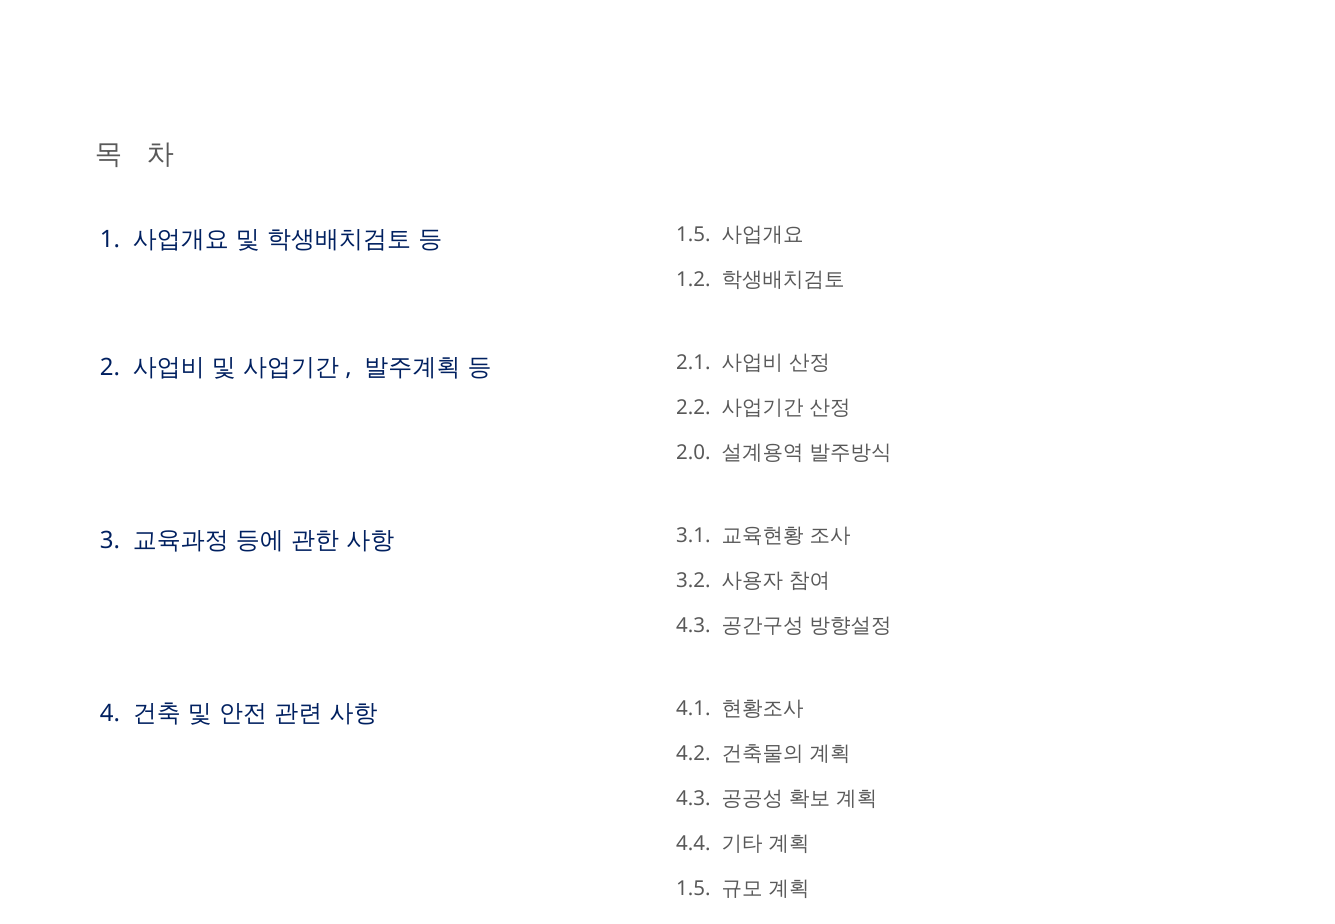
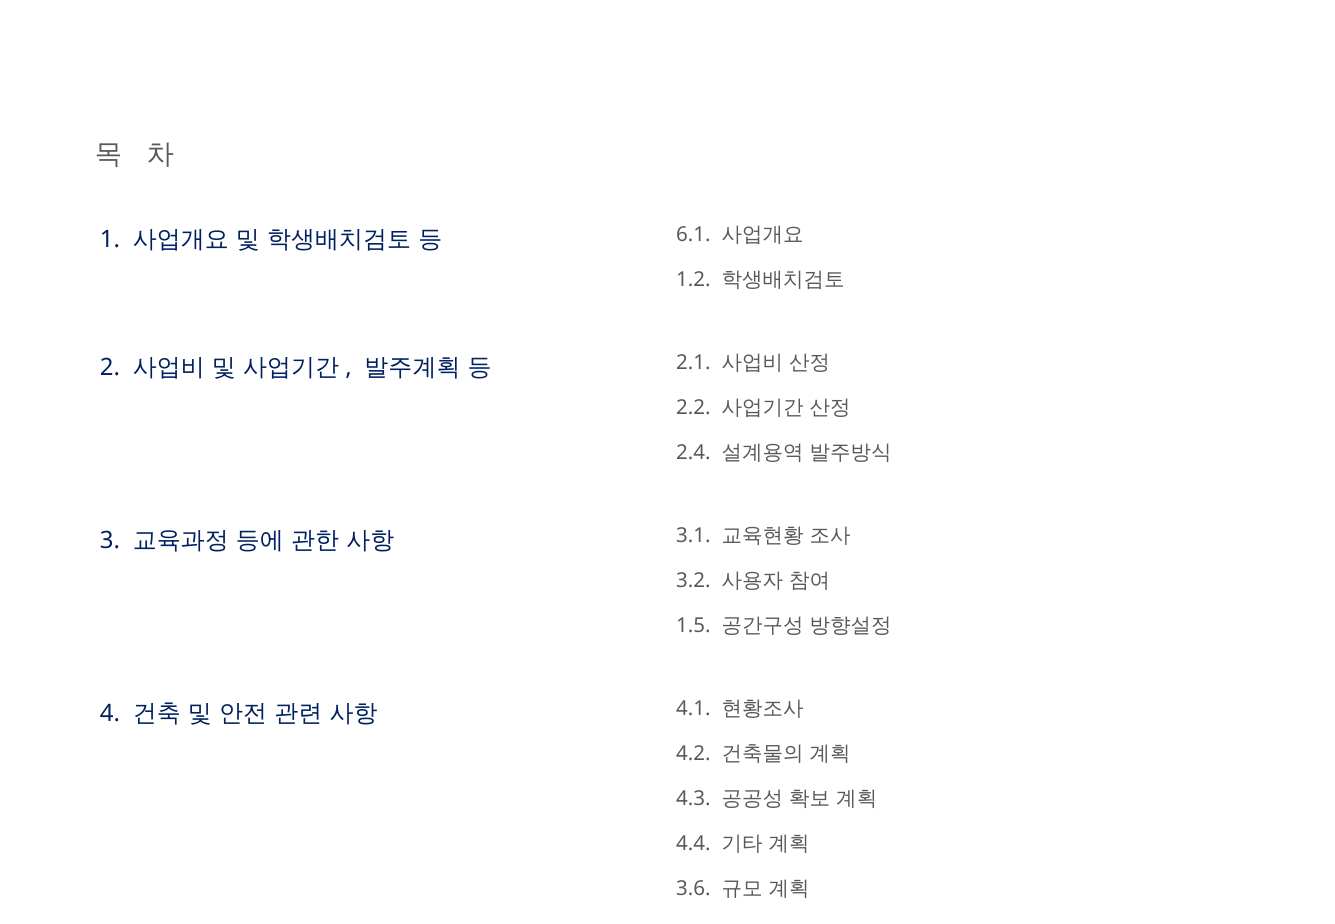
1.5 at (693, 234): 1.5 -> 6.1
2.0: 2.0 -> 2.4
4.3 at (693, 626): 4.3 -> 1.5
1.5 at (693, 889): 1.5 -> 3.6
